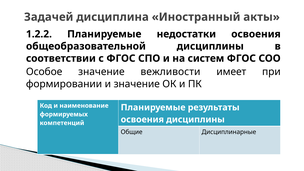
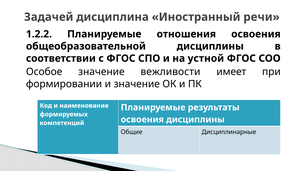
акты: акты -> речи
недостатки: недостатки -> отношения
систем: систем -> устной
